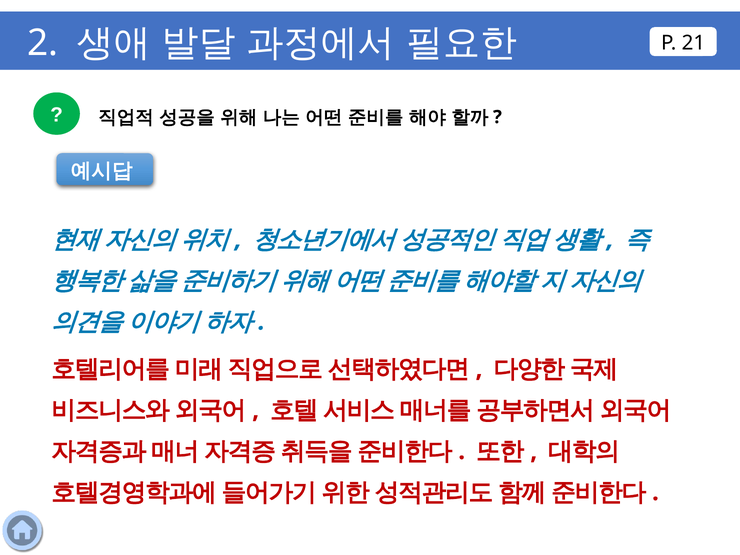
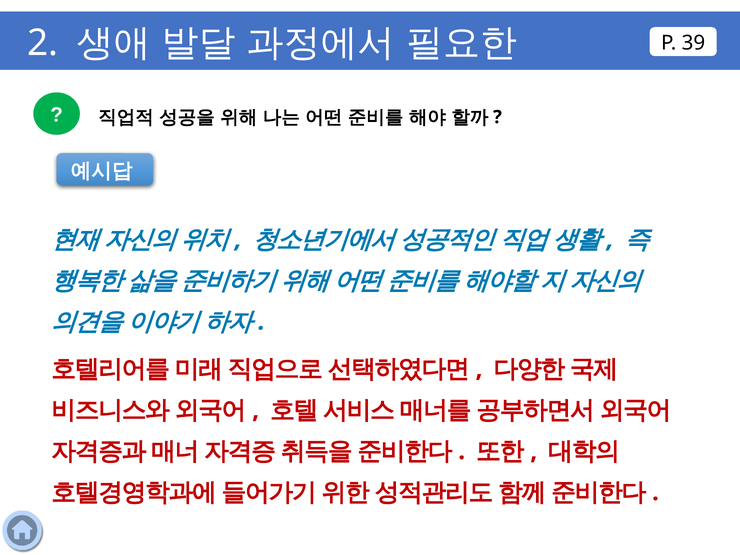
21: 21 -> 39
